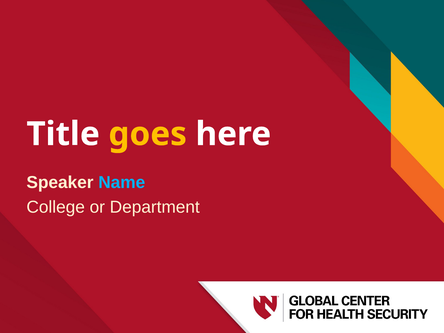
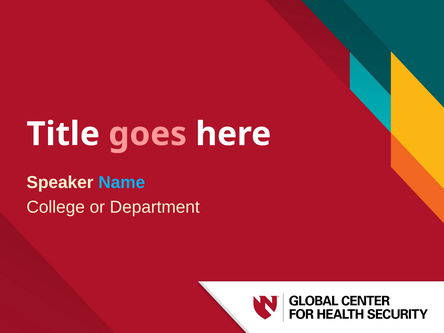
goes colour: yellow -> pink
